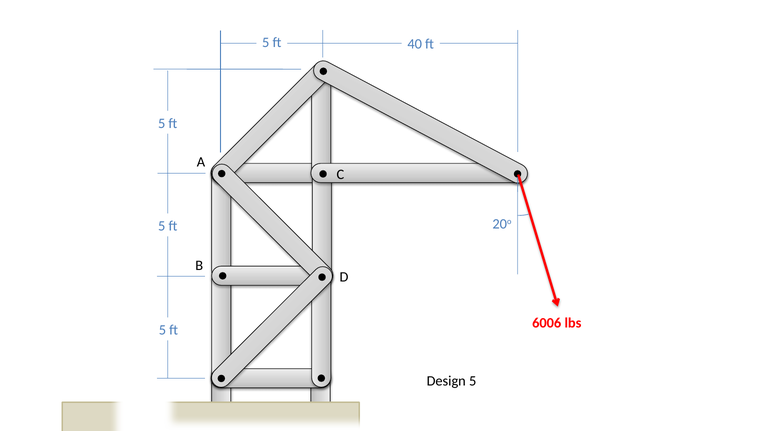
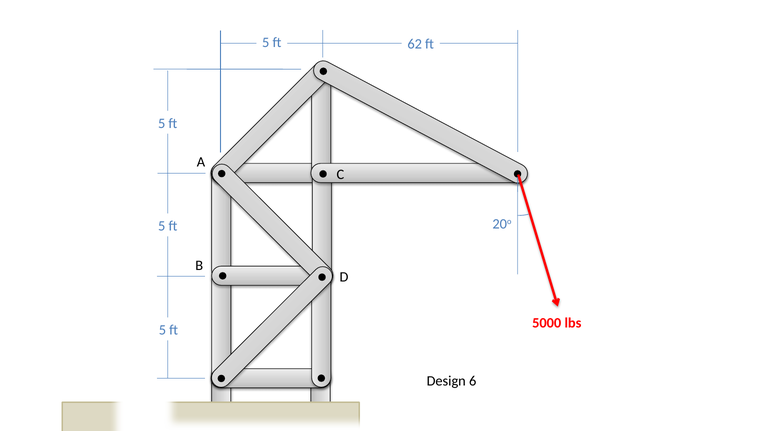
40: 40 -> 62
6006: 6006 -> 5000
Design 5: 5 -> 6
